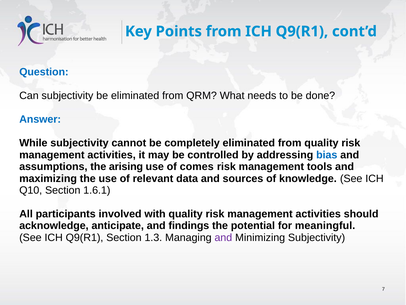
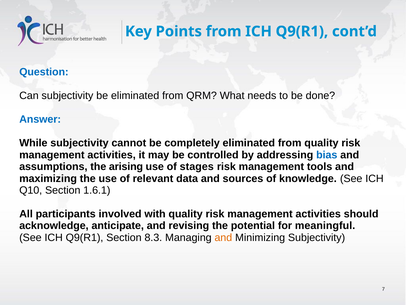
comes: comes -> stages
findings: findings -> revising
1.3: 1.3 -> 8.3
and at (223, 237) colour: purple -> orange
